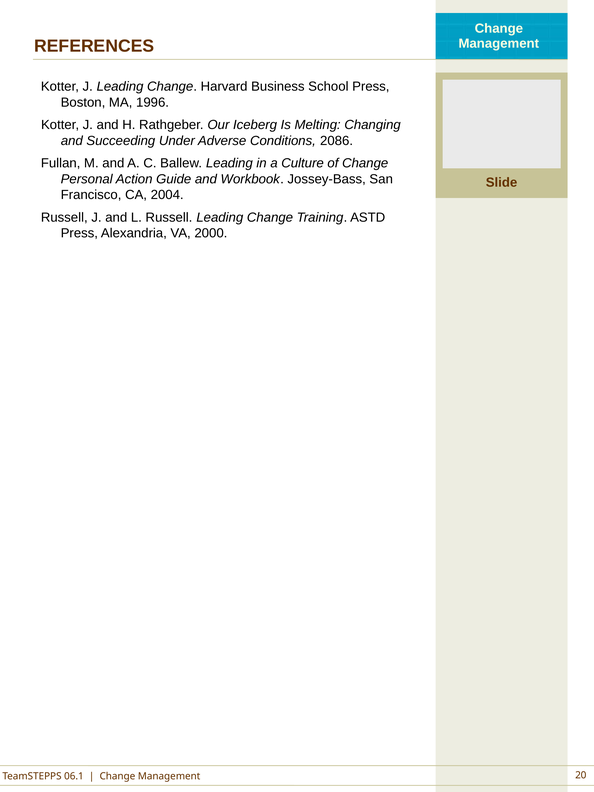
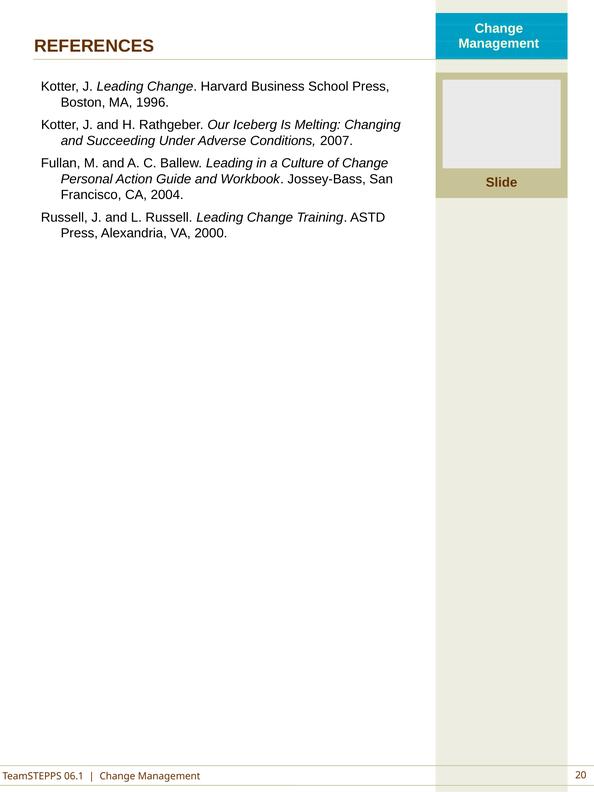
2086: 2086 -> 2007
